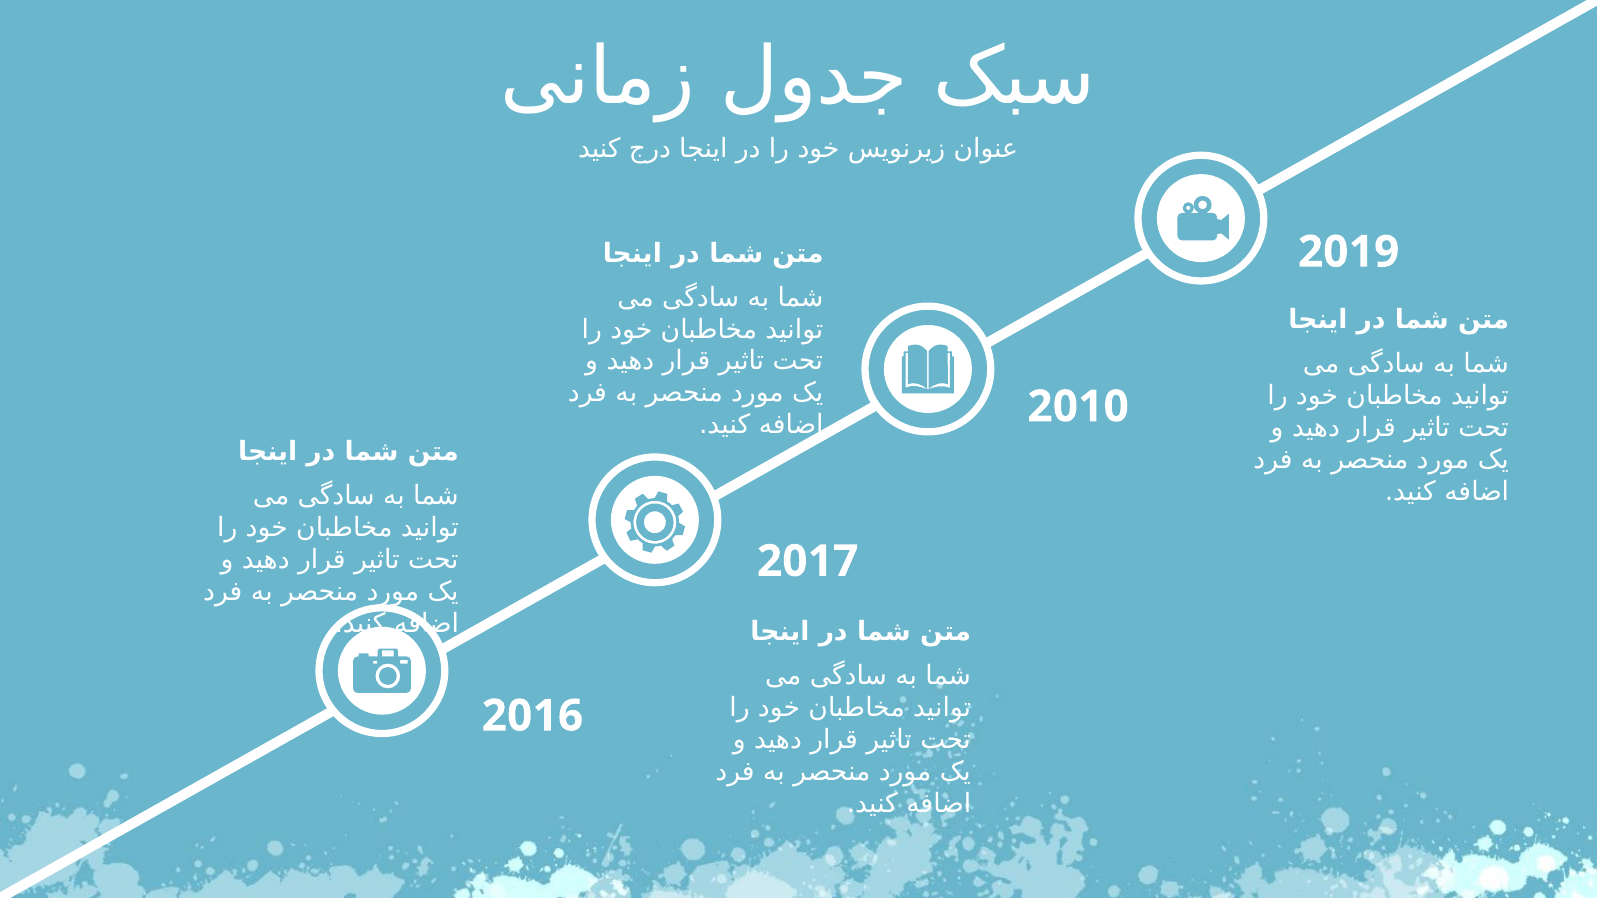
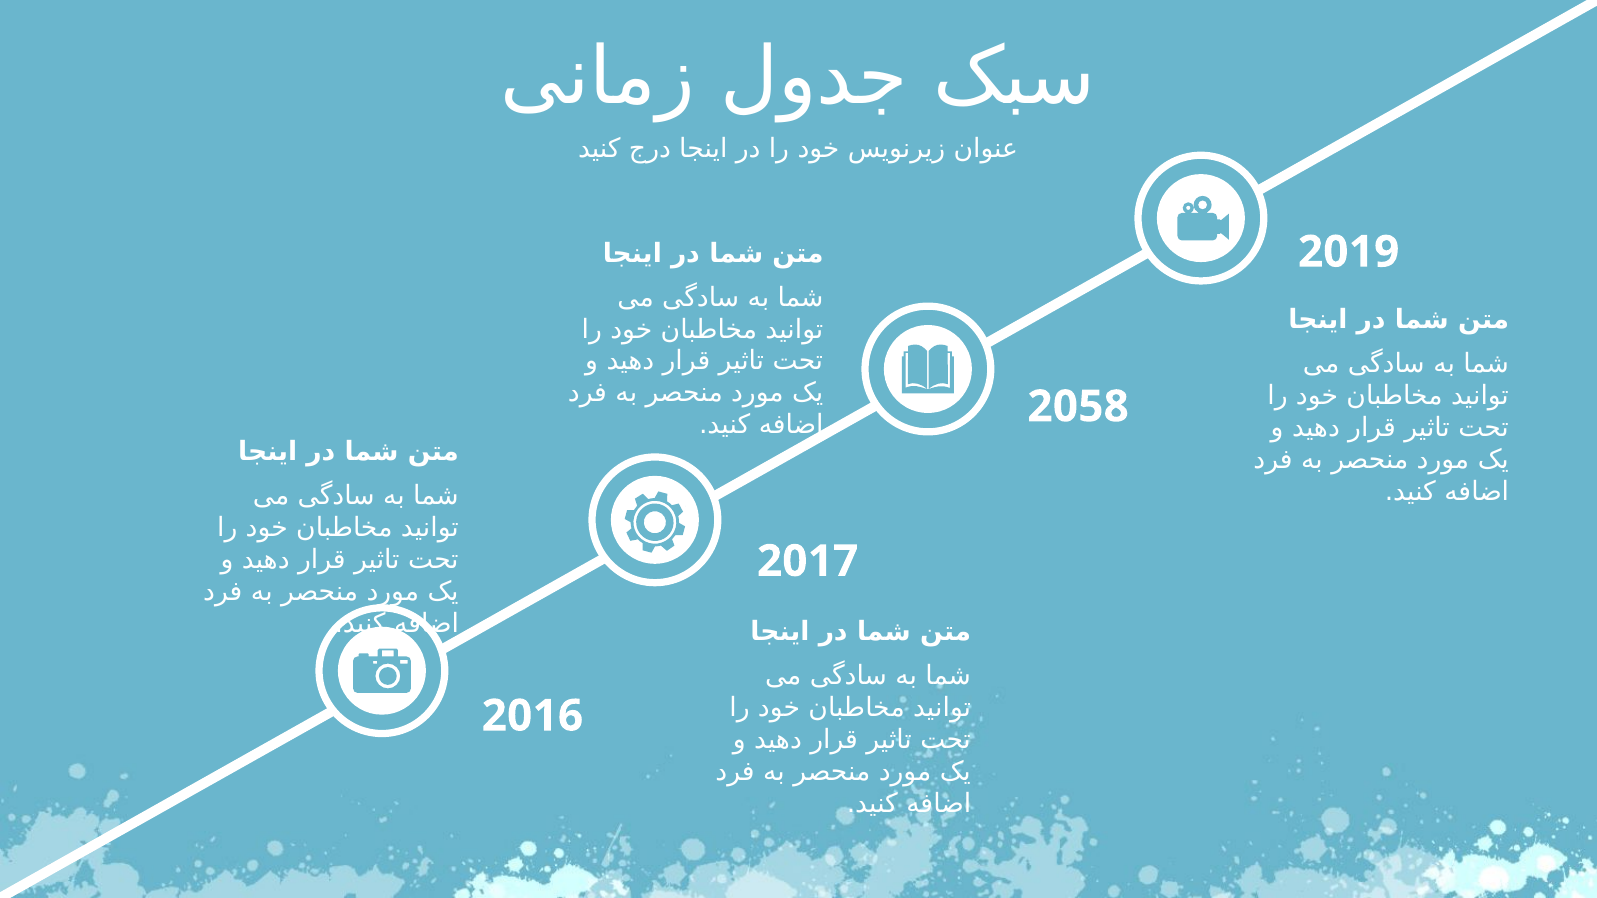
2010: 2010 -> 2058
